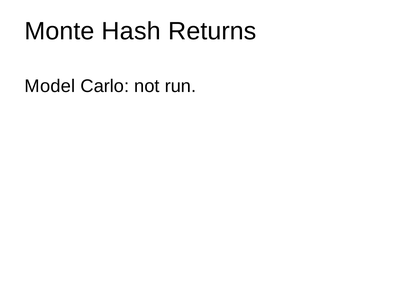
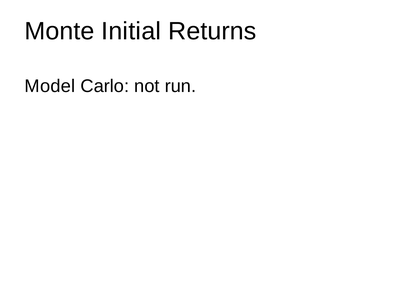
Hash: Hash -> Initial
